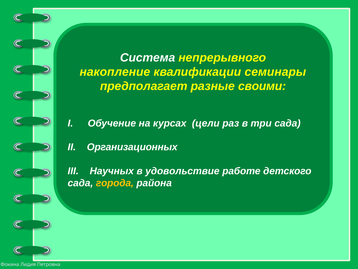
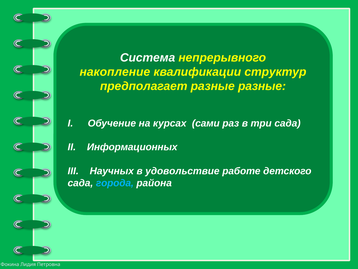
семинары: семинары -> структур
разные своими: своими -> разные
цели: цели -> сами
Организационных: Организационных -> Информационных
города colour: yellow -> light blue
